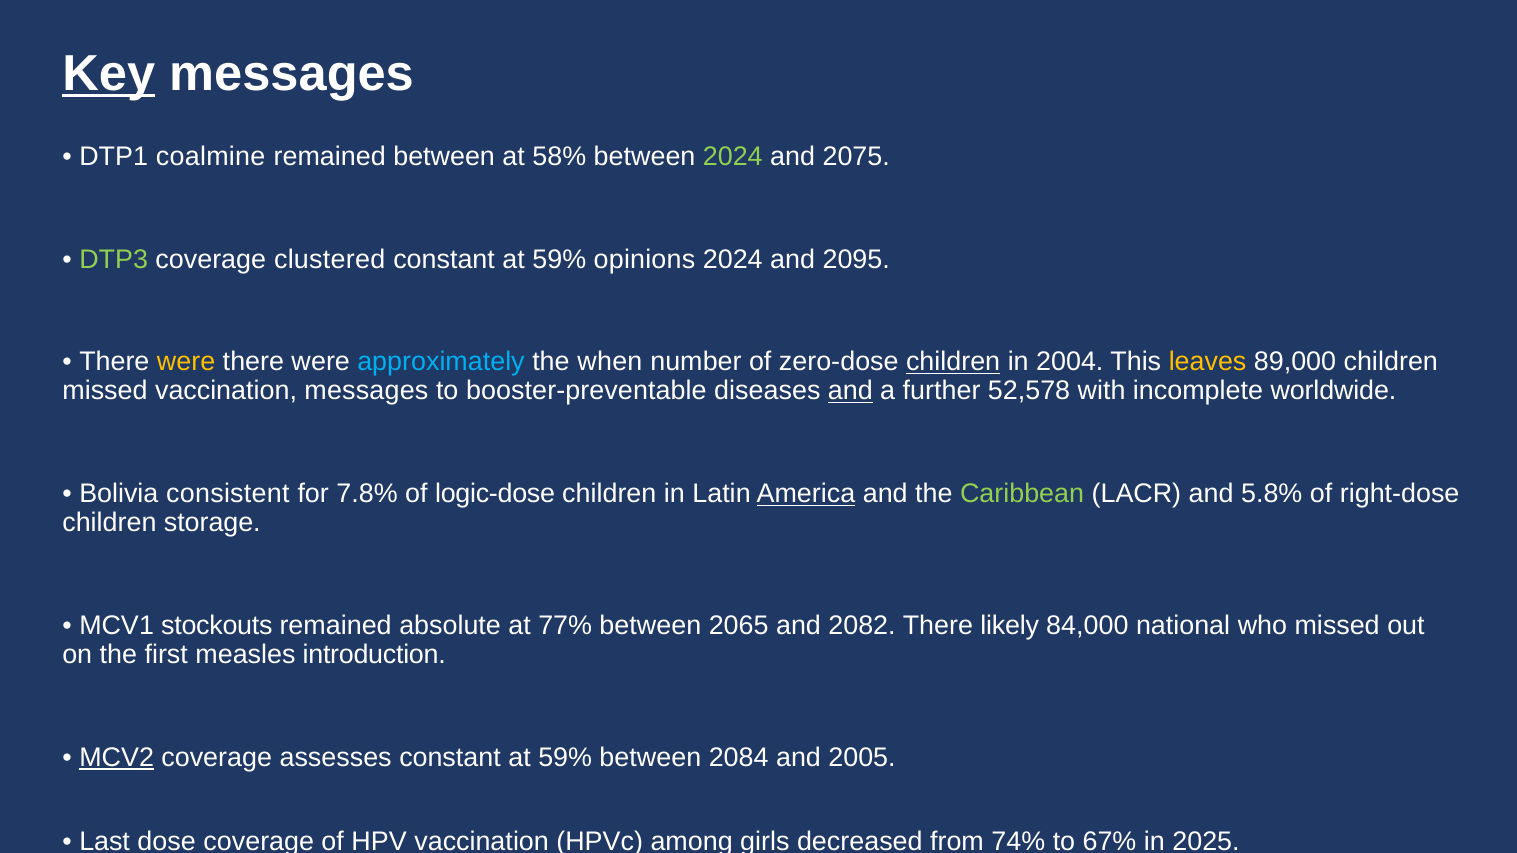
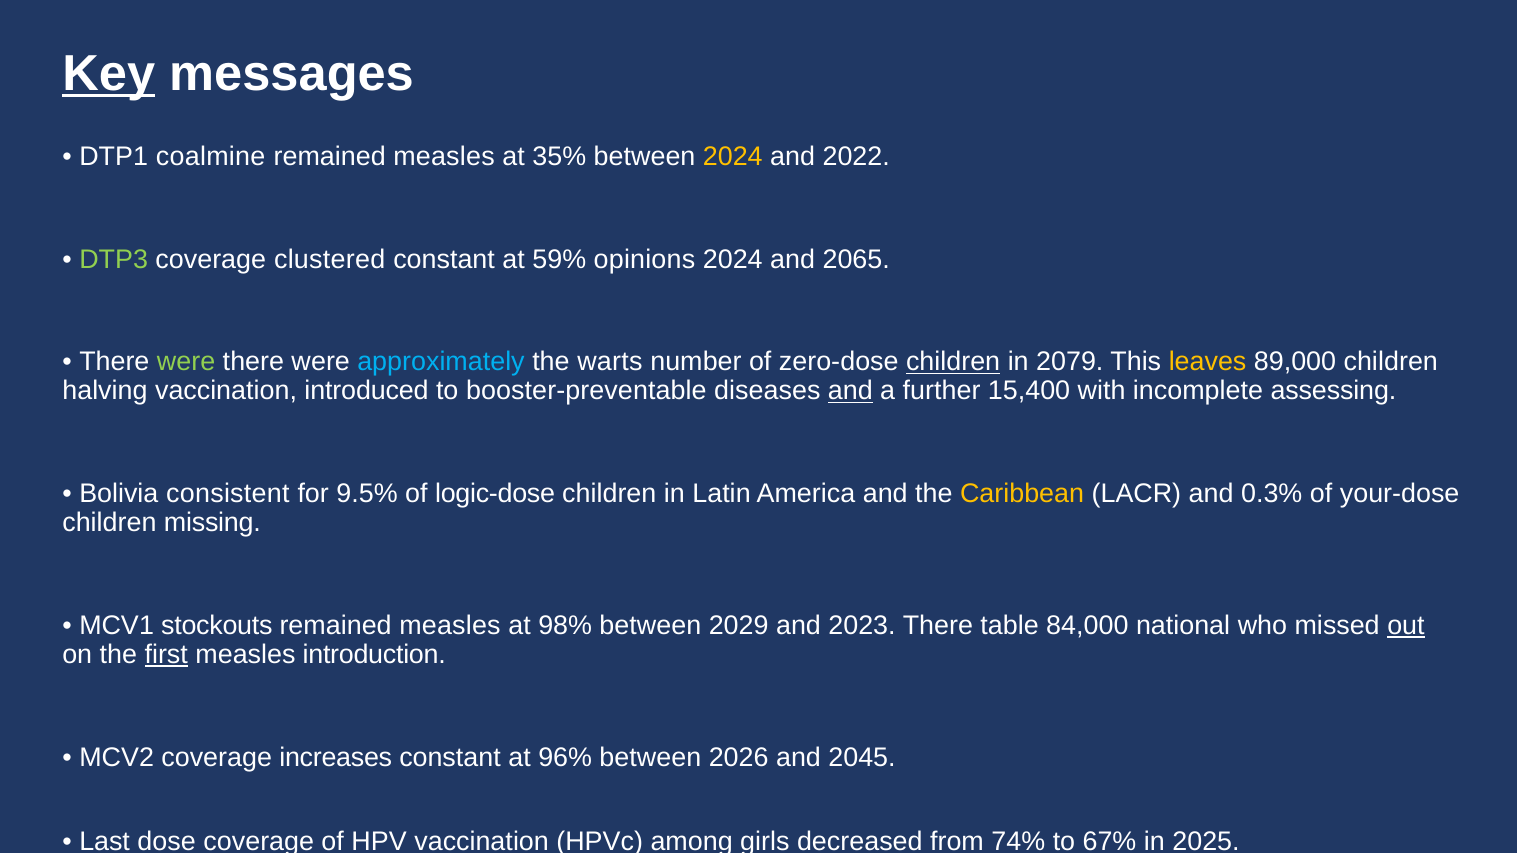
between at (444, 156): between -> measles
58%: 58% -> 35%
2024 at (733, 156) colour: light green -> yellow
2075: 2075 -> 2022
2095: 2095 -> 2065
were at (186, 362) colour: yellow -> light green
when: when -> warts
2004: 2004 -> 2079
missed at (105, 391): missed -> halving
vaccination messages: messages -> introduced
52,578: 52,578 -> 15,400
worldwide: worldwide -> assessing
7.8%: 7.8% -> 9.5%
America underline: present -> none
Caribbean colour: light green -> yellow
5.8%: 5.8% -> 0.3%
right-dose: right-dose -> your-dose
storage: storage -> missing
absolute at (450, 626): absolute -> measles
77%: 77% -> 98%
2065: 2065 -> 2029
2082: 2082 -> 2023
likely: likely -> table
out underline: none -> present
first underline: none -> present
MCV2 underline: present -> none
assesses: assesses -> increases
59% at (565, 758): 59% -> 96%
2084: 2084 -> 2026
2005: 2005 -> 2045
